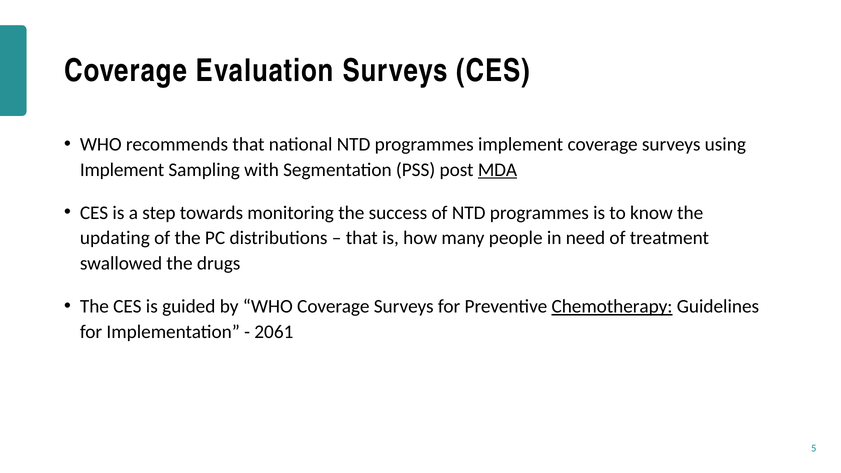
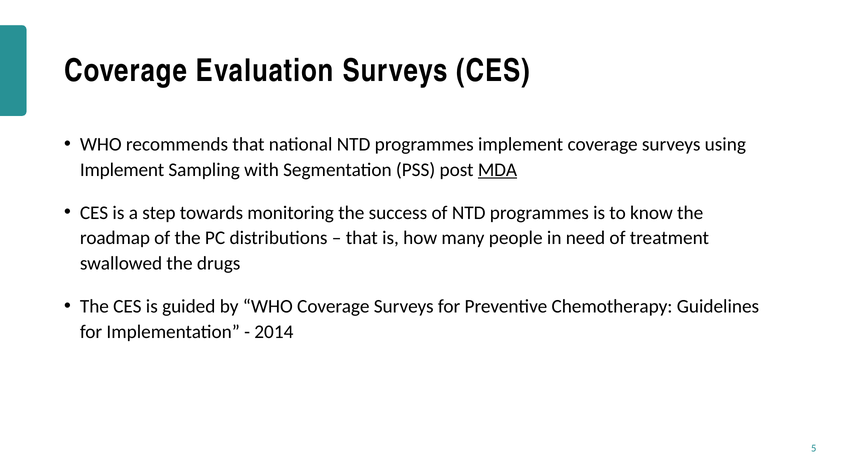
updating: updating -> roadmap
Chemotherapy underline: present -> none
2061: 2061 -> 2014
